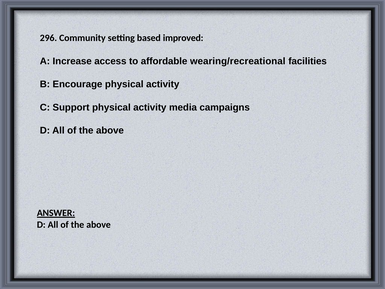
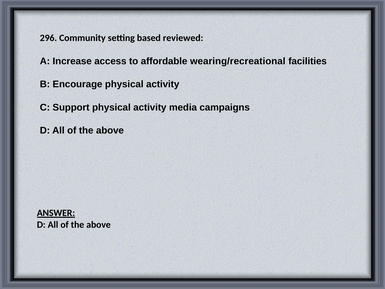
improved: improved -> reviewed
